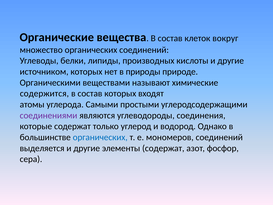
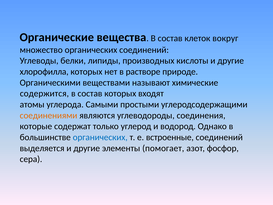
источником: источником -> хлорофилла
природы: природы -> растворе
соединениями colour: purple -> orange
мономеров: мономеров -> встроенные
элементы содержат: содержат -> помогает
